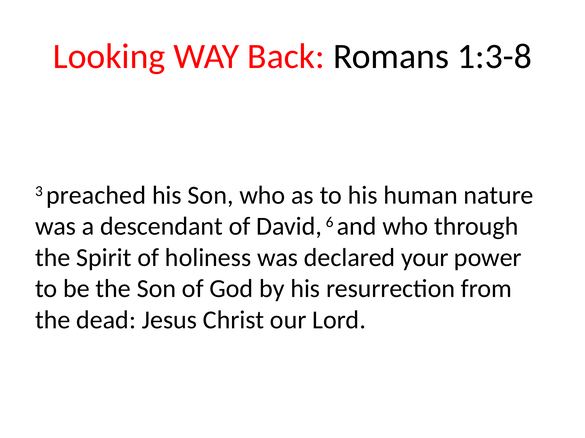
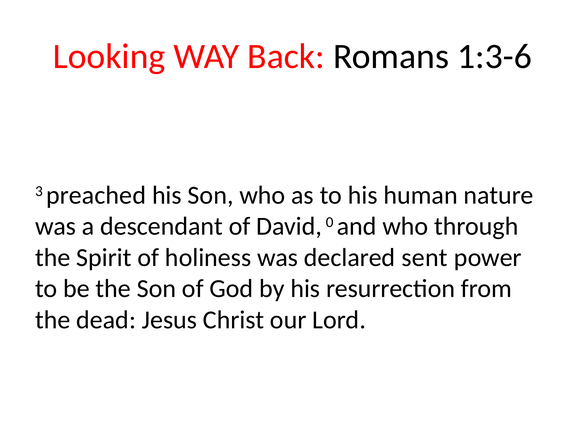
1:3-8: 1:3-8 -> 1:3-6
6: 6 -> 0
your: your -> sent
